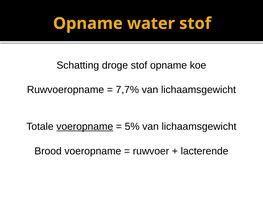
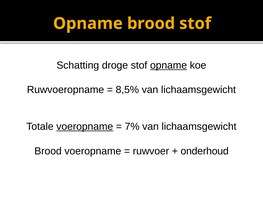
Opname water: water -> brood
opname at (169, 65) underline: none -> present
7,7%: 7,7% -> 8,5%
5%: 5% -> 7%
lacterende: lacterende -> onderhoud
